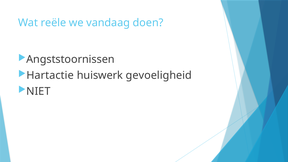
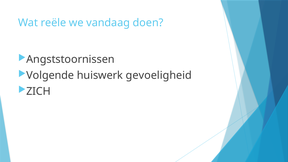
Hartactie: Hartactie -> Volgende
NIET: NIET -> ZICH
